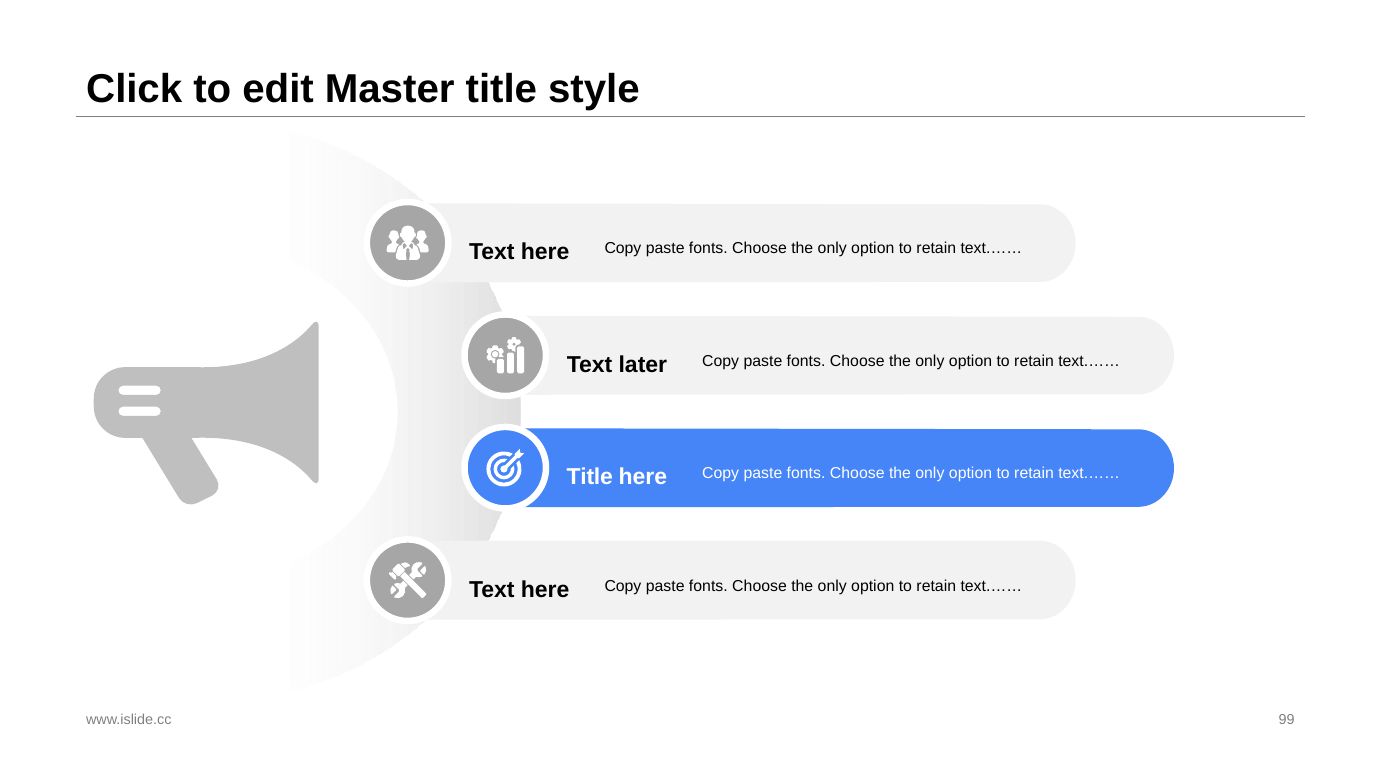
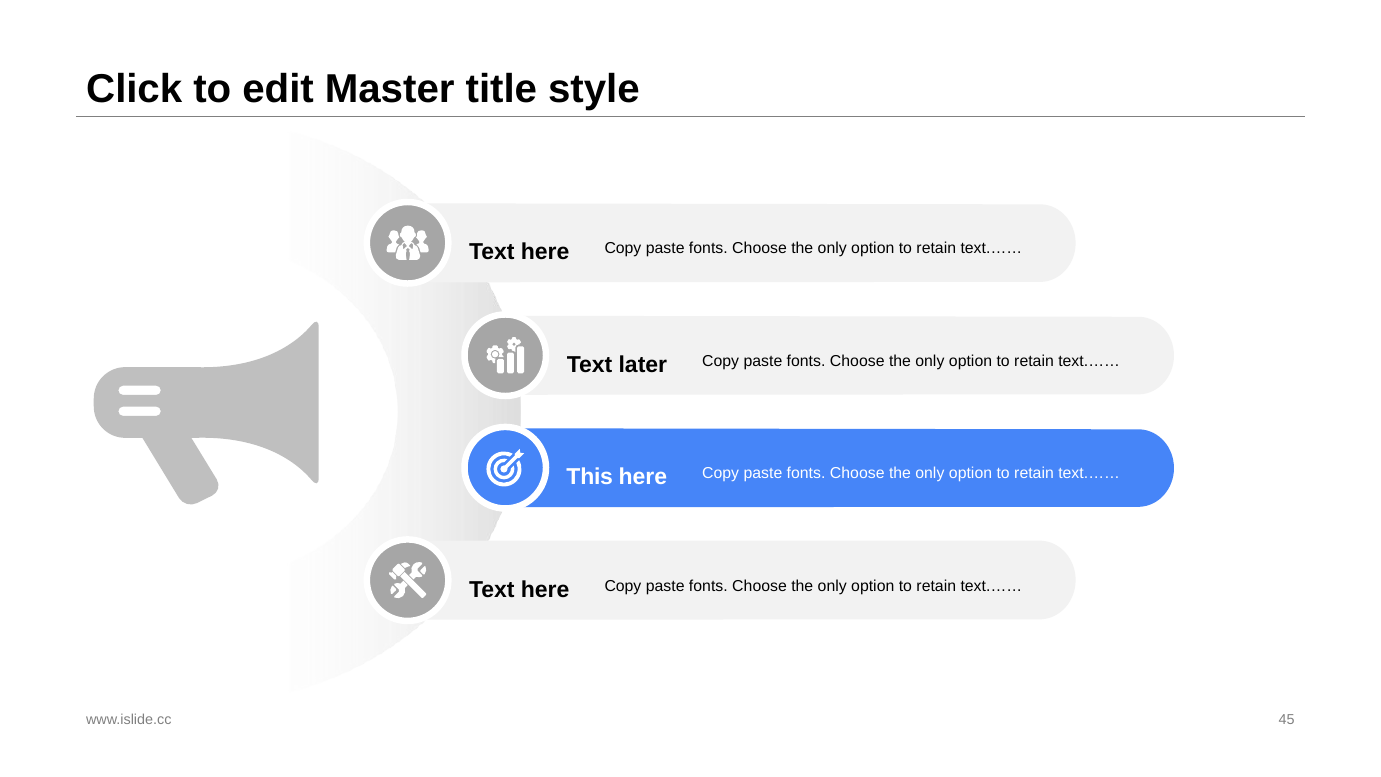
Title at (590, 477): Title -> This
99: 99 -> 45
